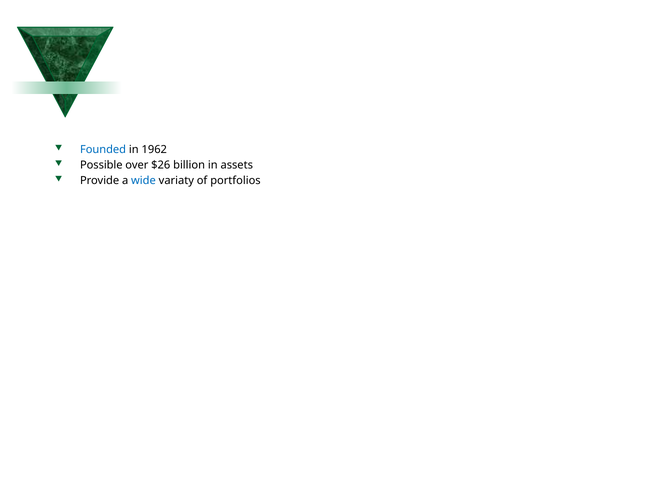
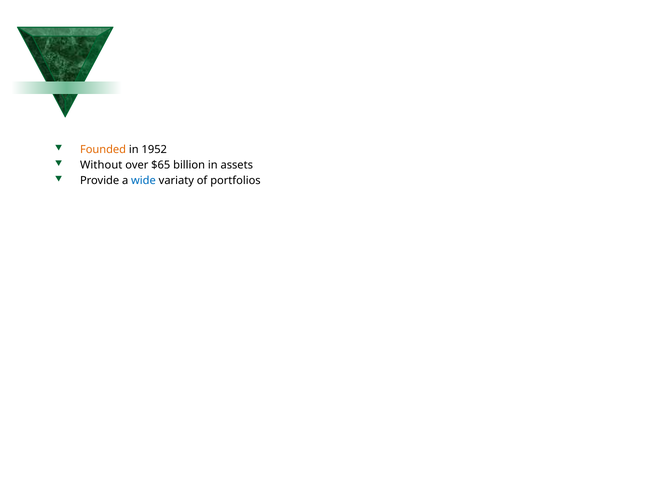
Founded colour: blue -> orange
1962: 1962 -> 1952
Possible: Possible -> Without
$26: $26 -> $65
